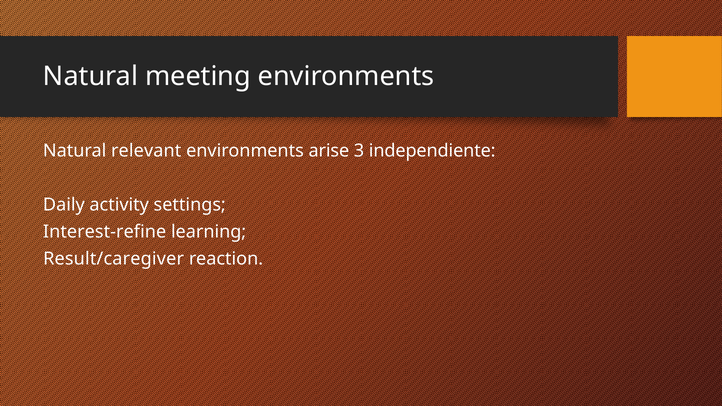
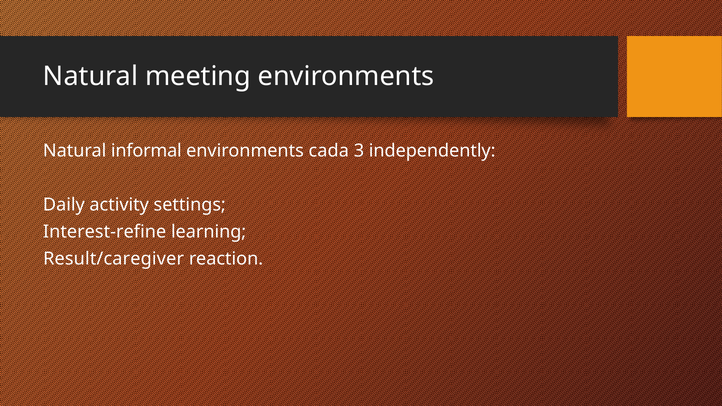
relevant: relevant -> informal
arise: arise -> cada
independiente: independiente -> independently
